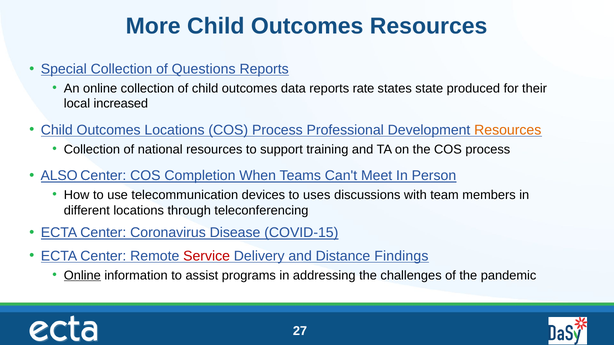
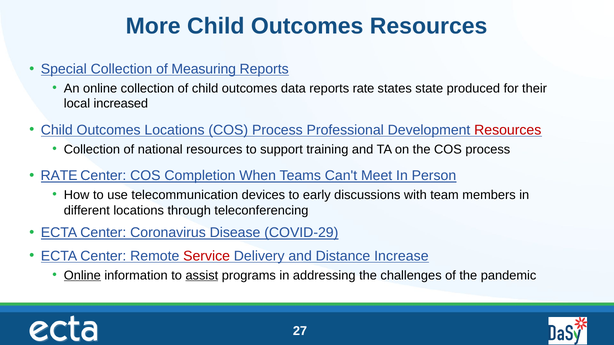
Questions: Questions -> Measuring
Resources at (508, 130) colour: orange -> red
ALSO at (59, 176): ALSO -> RATE
uses: uses -> early
COVID-15: COVID-15 -> COVID-29
Findings: Findings -> Increase
assist underline: none -> present
